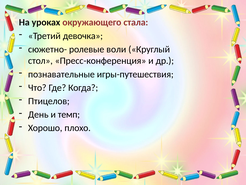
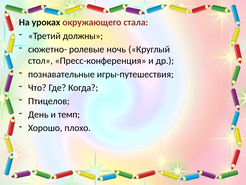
девочка: девочка -> должны
воли: воли -> ночь
